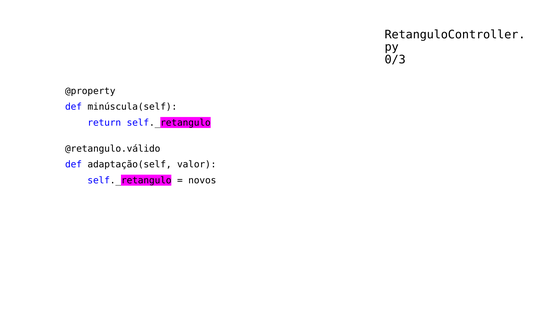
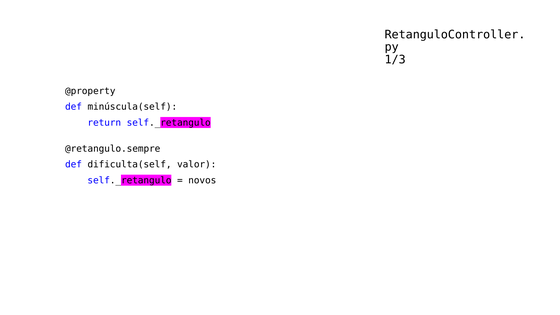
0/3: 0/3 -> 1/3
@retangulo.válido: @retangulo.válido -> @retangulo.sempre
adaptação(self: adaptação(self -> dificulta(self
